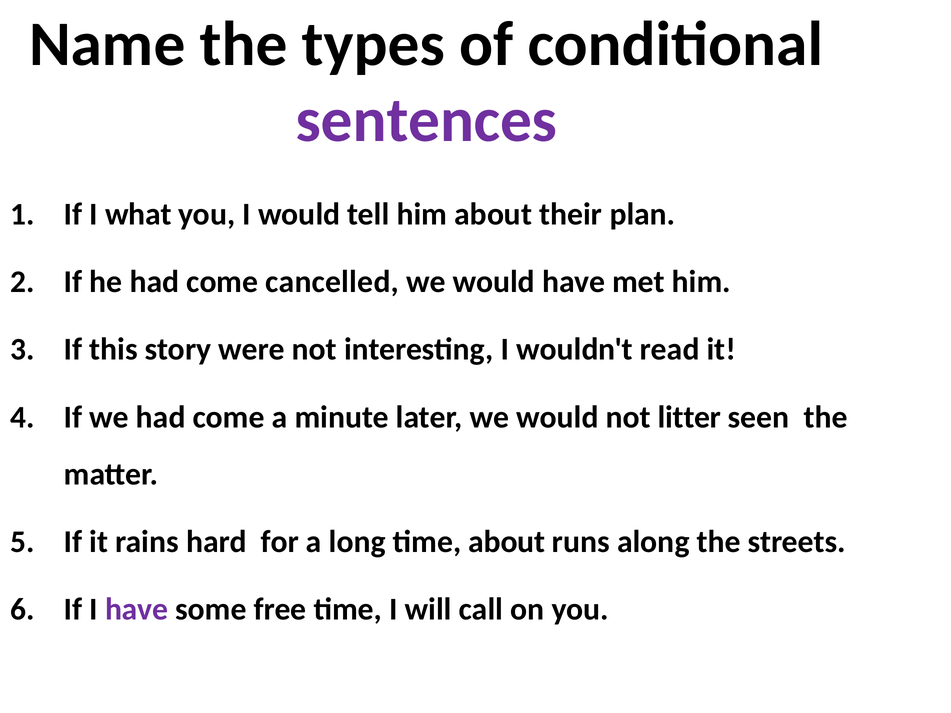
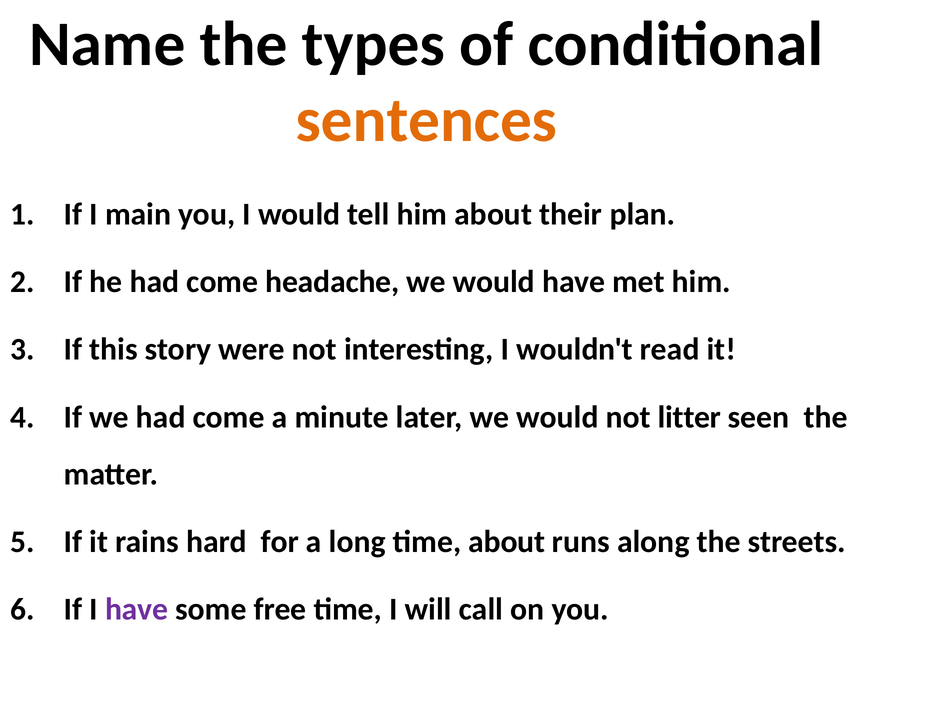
sentences colour: purple -> orange
what: what -> main
cancelled: cancelled -> headache
